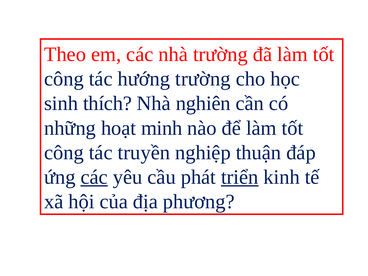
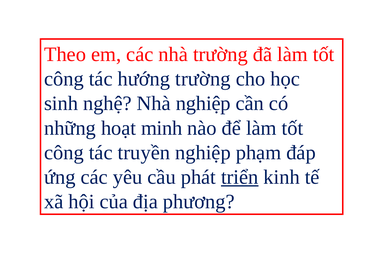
thích: thích -> nghệ
Nhà nghiên: nghiên -> nghiệp
thuận: thuận -> phạm
các at (94, 177) underline: present -> none
